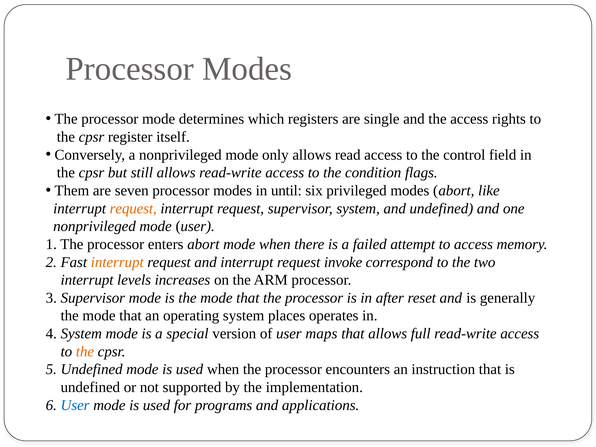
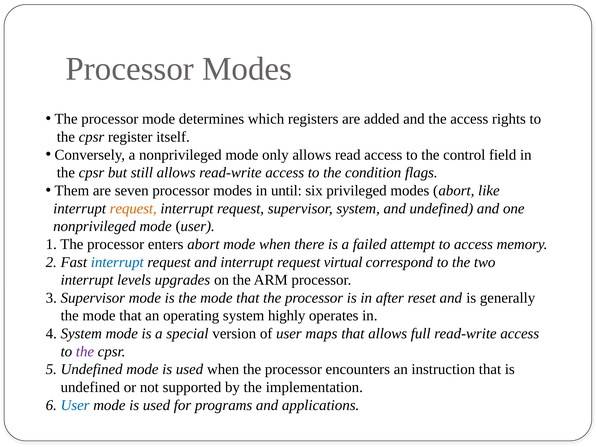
single: single -> added
interrupt at (117, 262) colour: orange -> blue
invoke: invoke -> virtual
increases: increases -> upgrades
places: places -> highly
the at (85, 351) colour: orange -> purple
